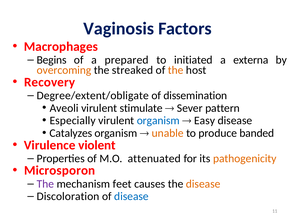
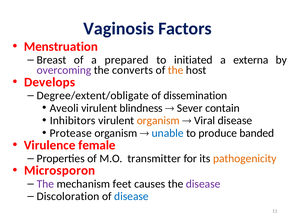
Macrophages: Macrophages -> Menstruation
Begins: Begins -> Breast
overcoming colour: orange -> purple
streaked: streaked -> converts
Recovery: Recovery -> Develops
stimulate: stimulate -> blindness
pattern: pattern -> contain
Especially: Especially -> Inhibitors
organism at (158, 121) colour: blue -> orange
Easy: Easy -> Viral
Catalyzes: Catalyzes -> Protease
unable colour: orange -> blue
violent: violent -> female
attenuated: attenuated -> transmitter
disease at (203, 184) colour: orange -> purple
